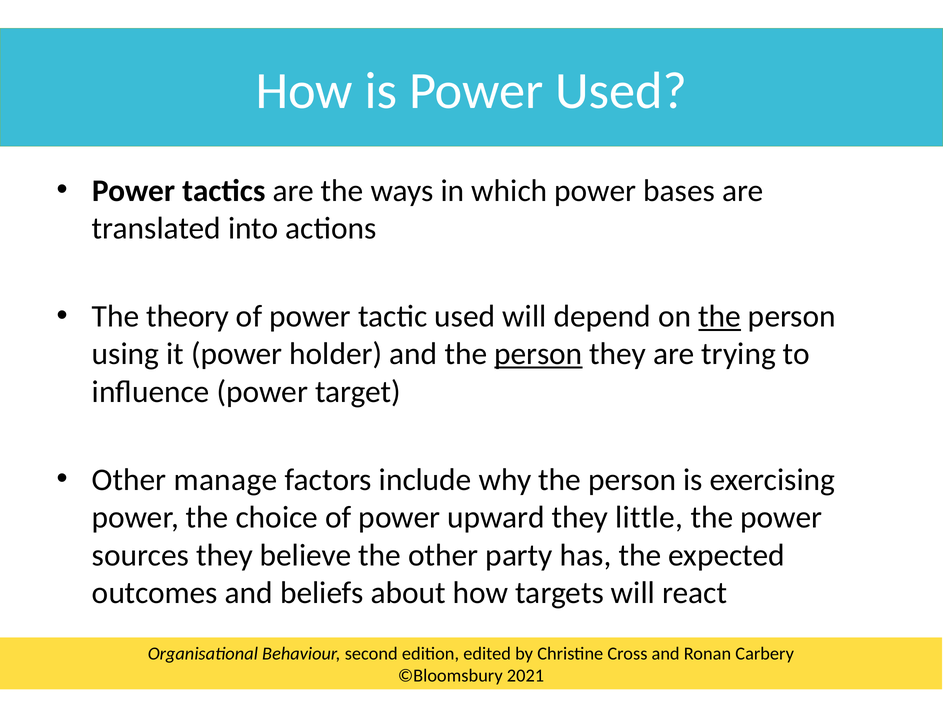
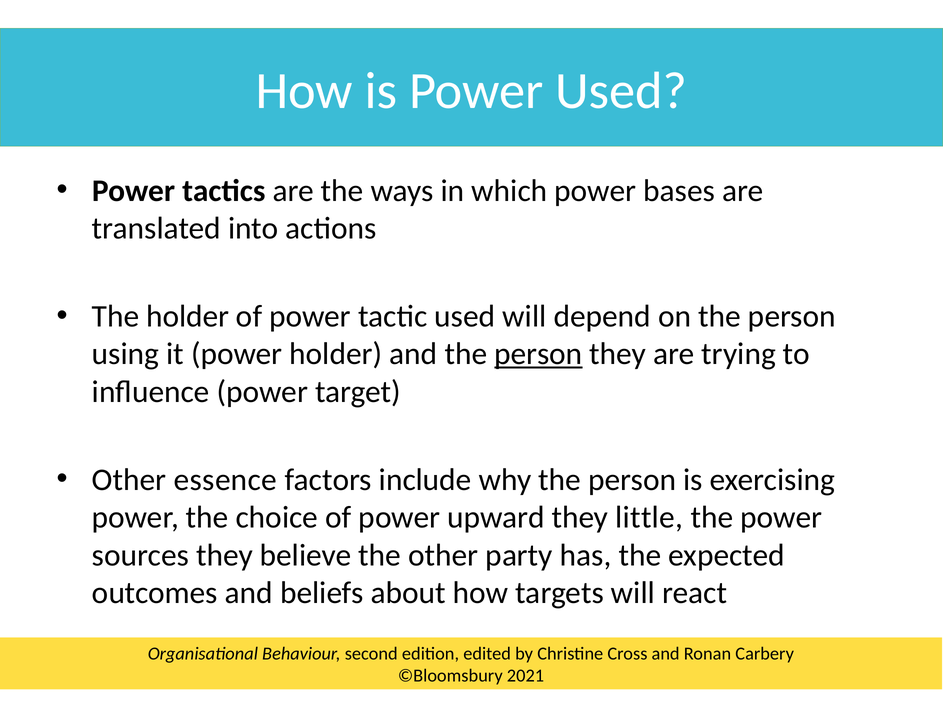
The theory: theory -> holder
the at (720, 317) underline: present -> none
manage: manage -> essence
